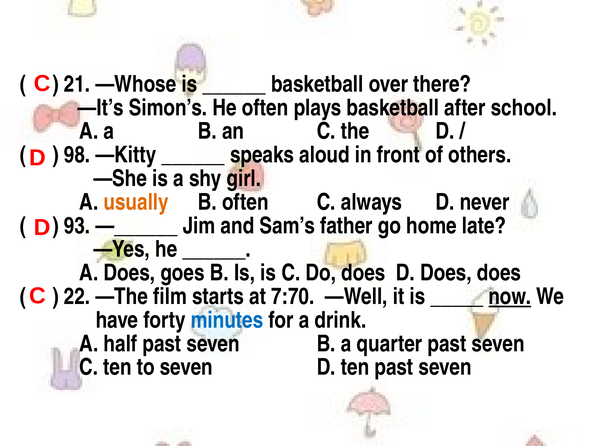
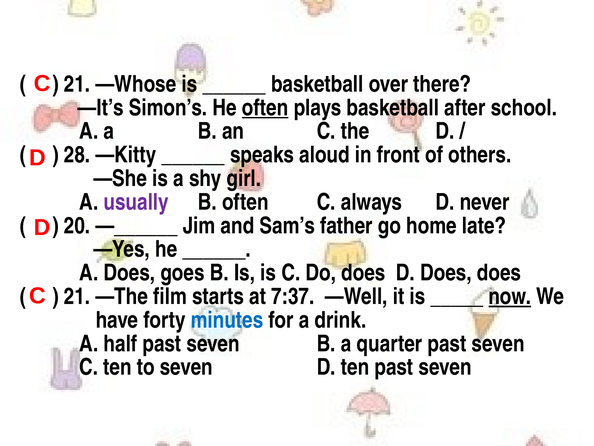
often at (265, 108) underline: none -> present
98: 98 -> 28
usually colour: orange -> purple
93: 93 -> 20
22 at (77, 296): 22 -> 21
7:70: 7:70 -> 7:37
